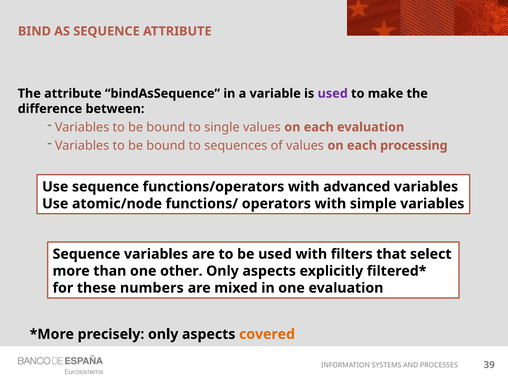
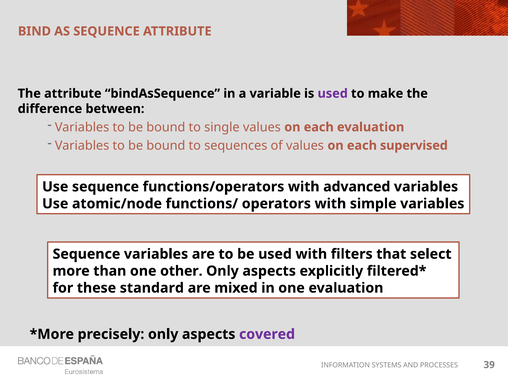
processing: processing -> supervised
numbers: numbers -> standard
covered colour: orange -> purple
